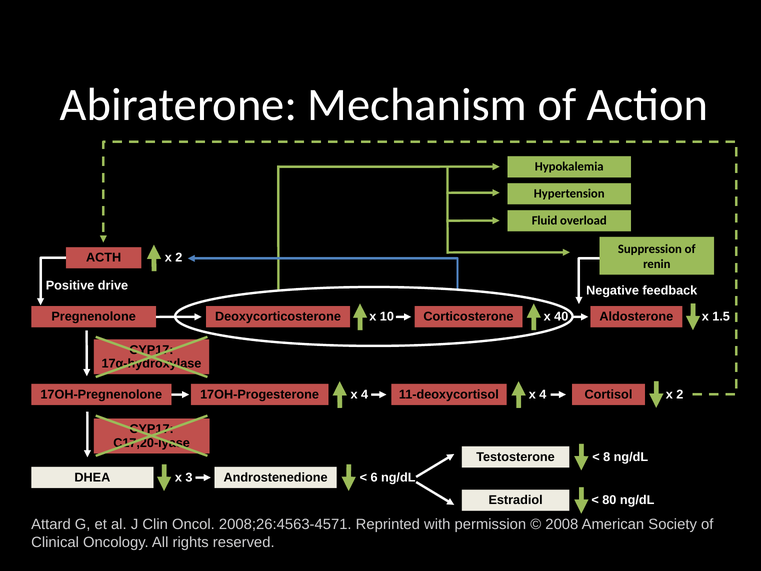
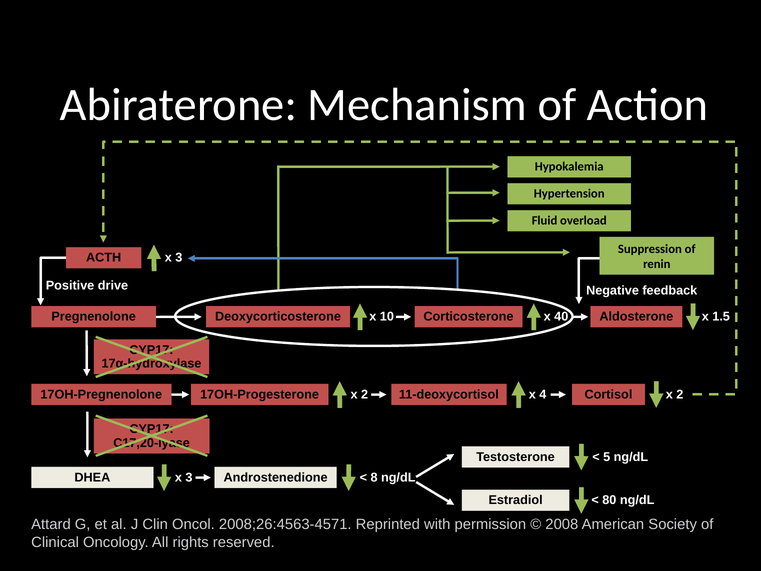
2 at (179, 258): 2 -> 3
4 at (365, 394): 4 -> 2
8: 8 -> 5
6: 6 -> 8
